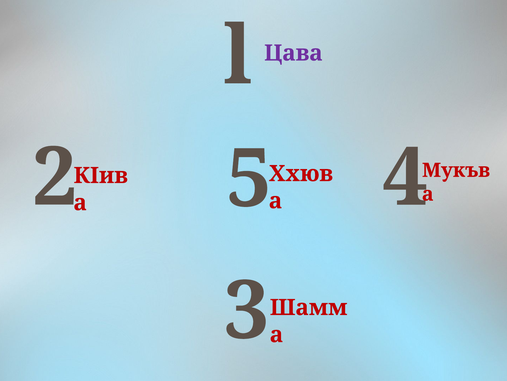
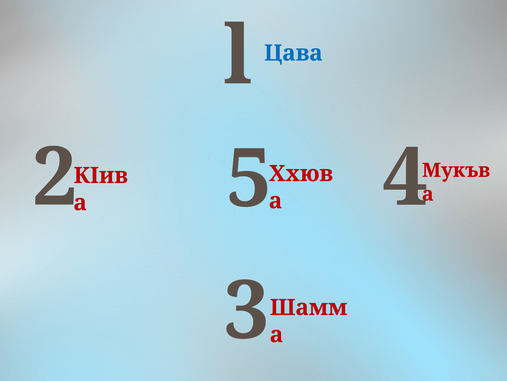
Цава colour: purple -> blue
